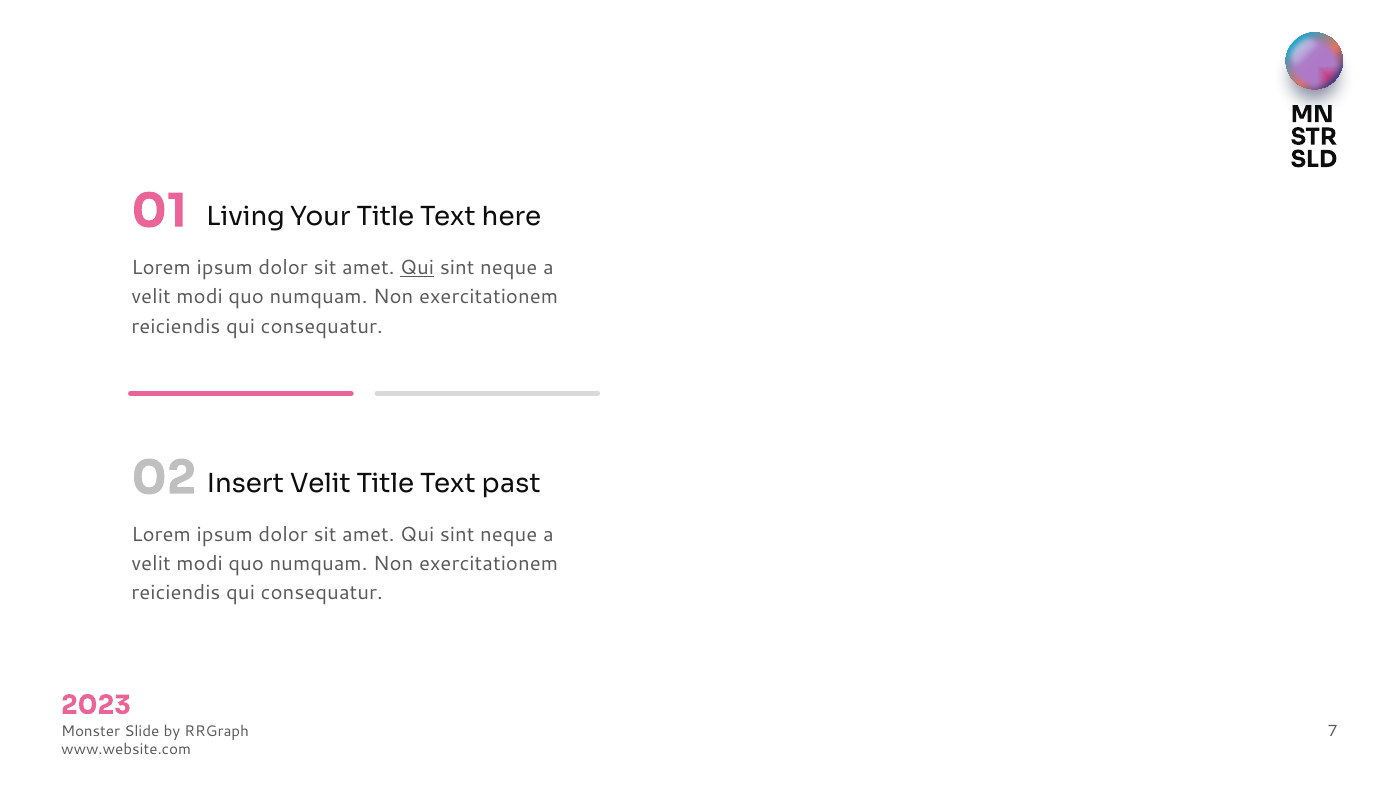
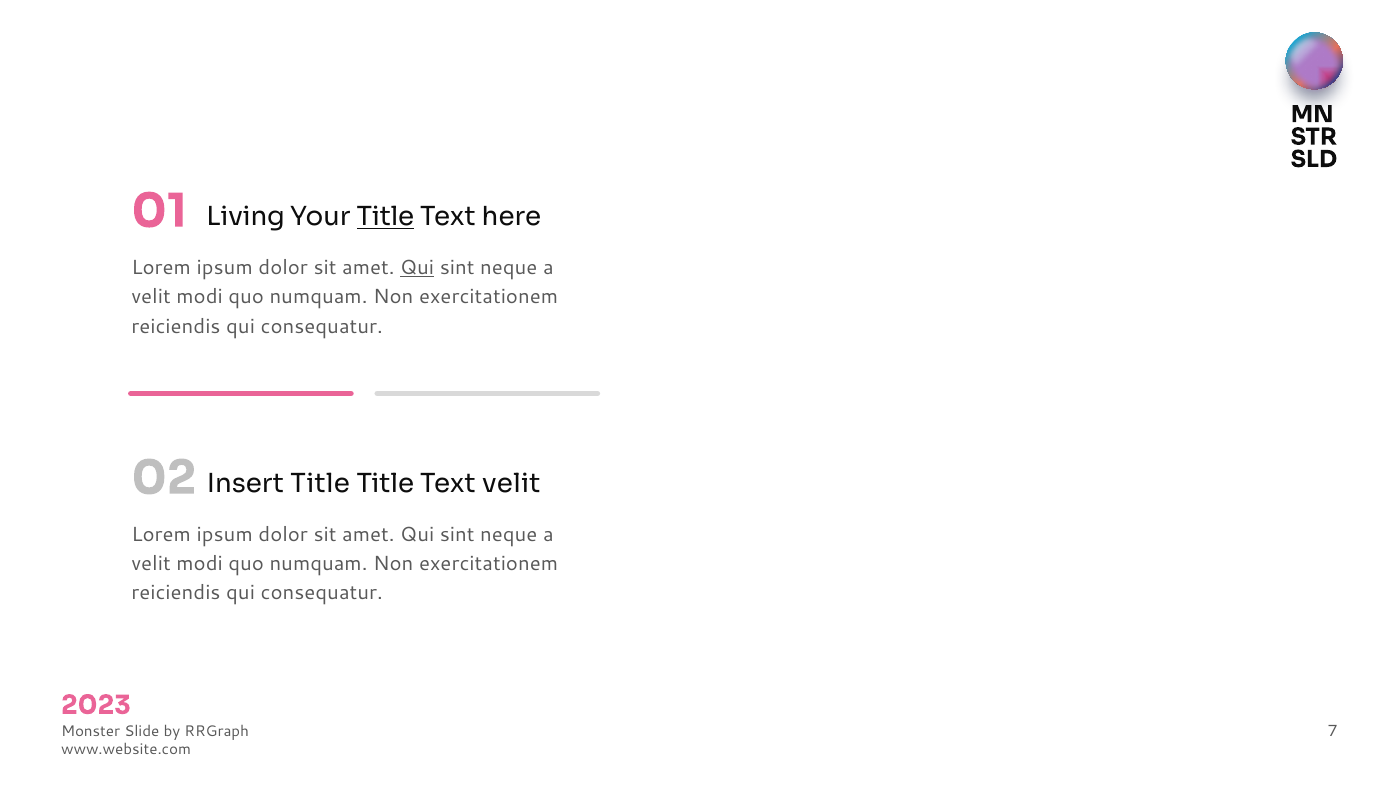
Title at (385, 217) underline: none -> present
Insert Velit: Velit -> Title
Text past: past -> velit
